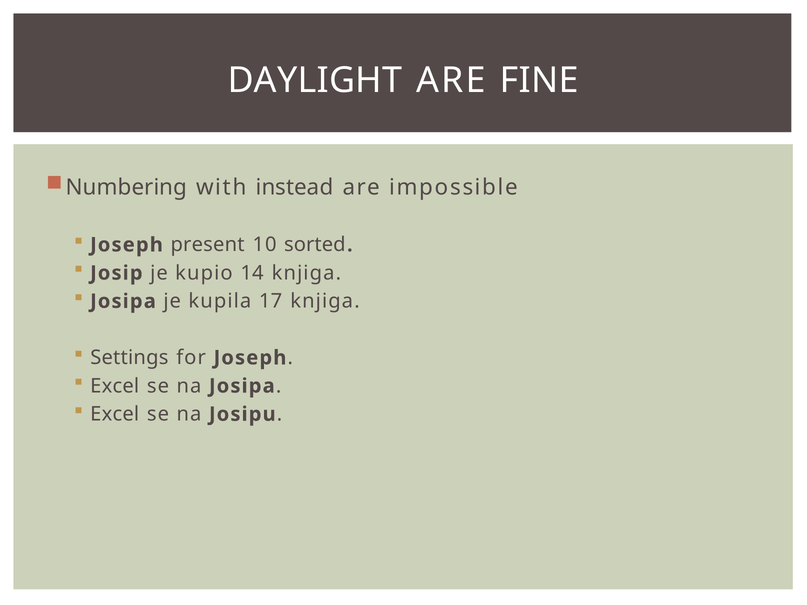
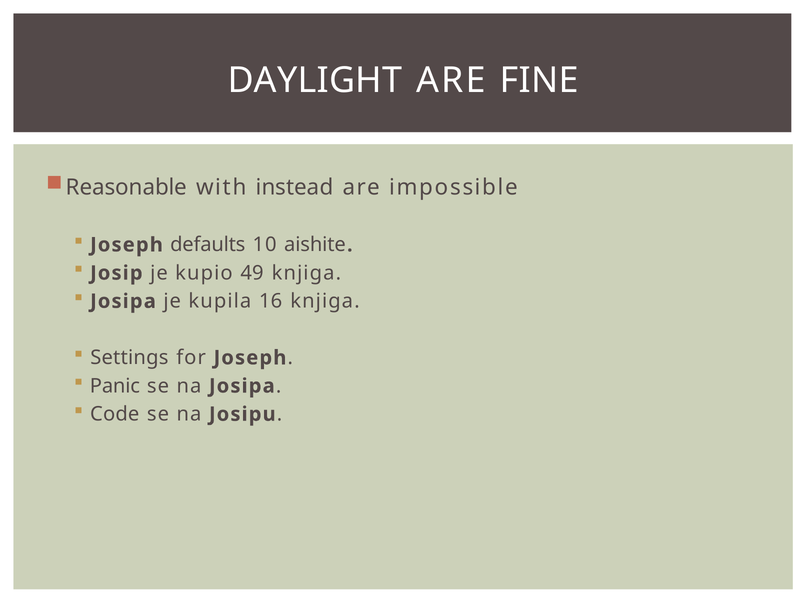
Numbering: Numbering -> Reasonable
present: present -> defaults
sorted: sorted -> aishite
14: 14 -> 49
17: 17 -> 16
Excel at (115, 386): Excel -> Panic
Excel at (115, 414): Excel -> Code
